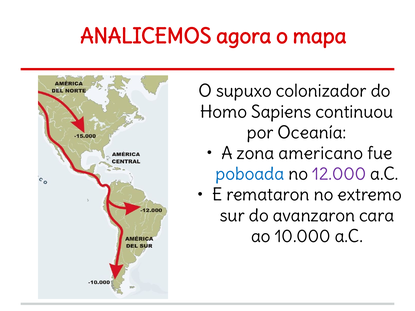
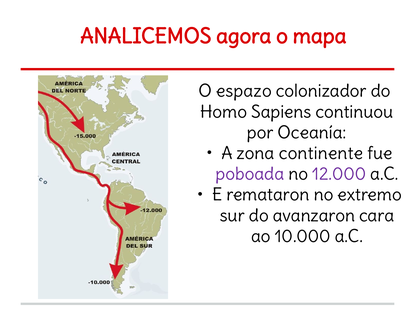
supuxo: supuxo -> espazo
americano: americano -> continente
poboada colour: blue -> purple
